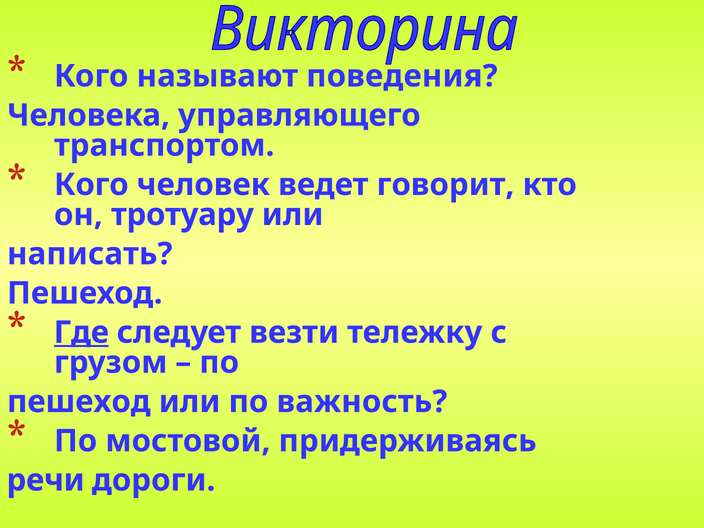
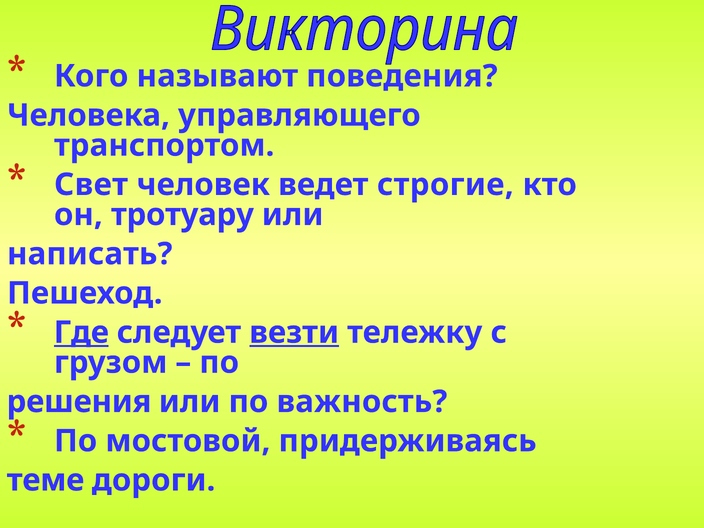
Кого at (91, 185): Кого -> Свет
говорит: говорит -> строгие
везти underline: none -> present
пешеход at (79, 402): пешеход -> решения
речи: речи -> теме
